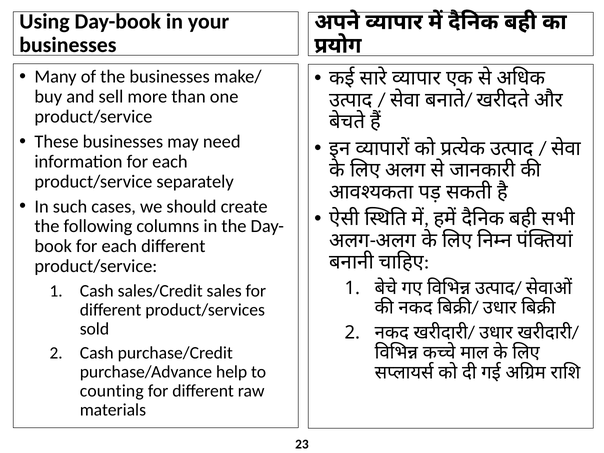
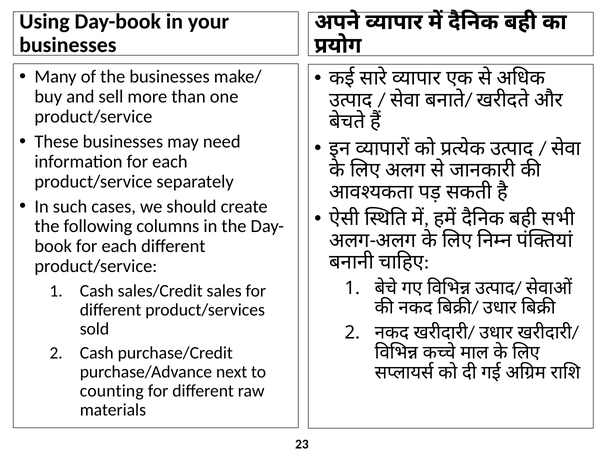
help: help -> next
